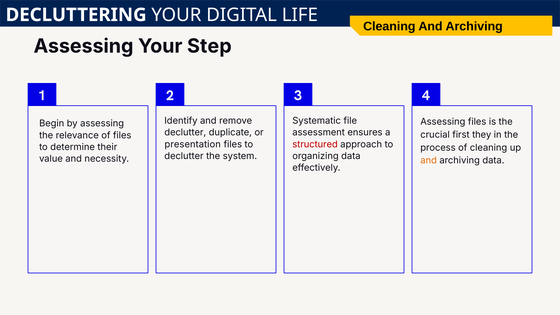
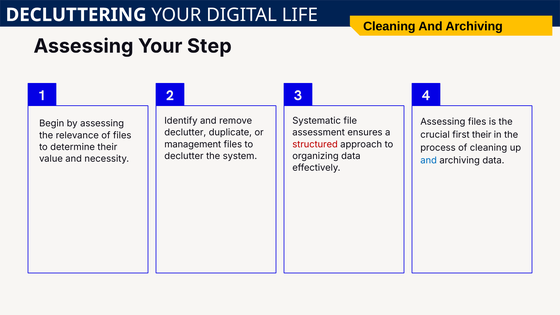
first they: they -> their
presentation: presentation -> management
and at (429, 161) colour: orange -> blue
